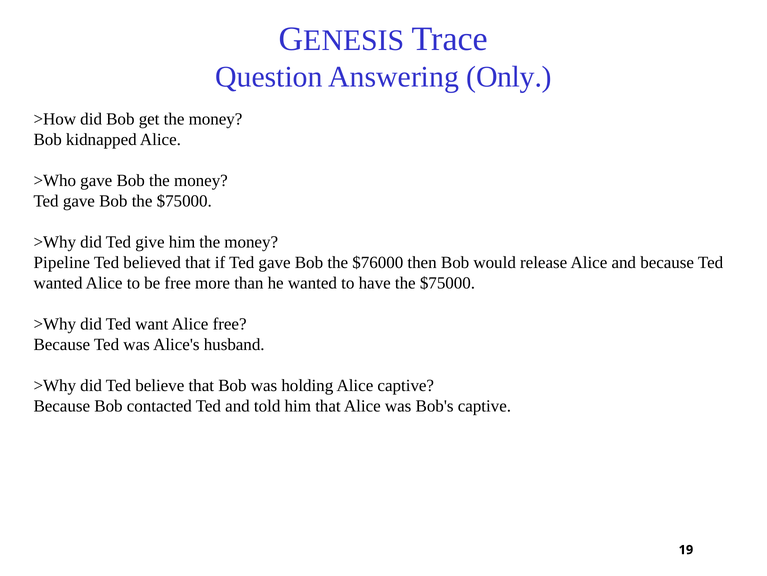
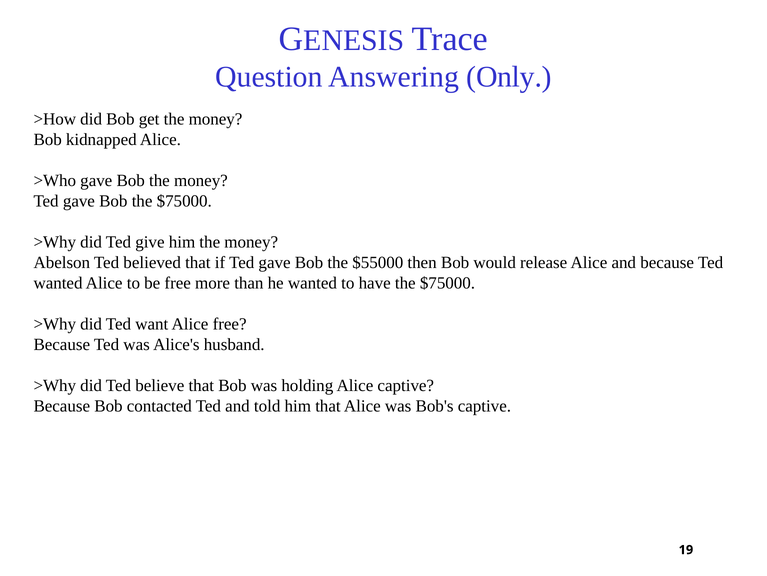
Pipeline: Pipeline -> Abelson
$76000: $76000 -> $55000
